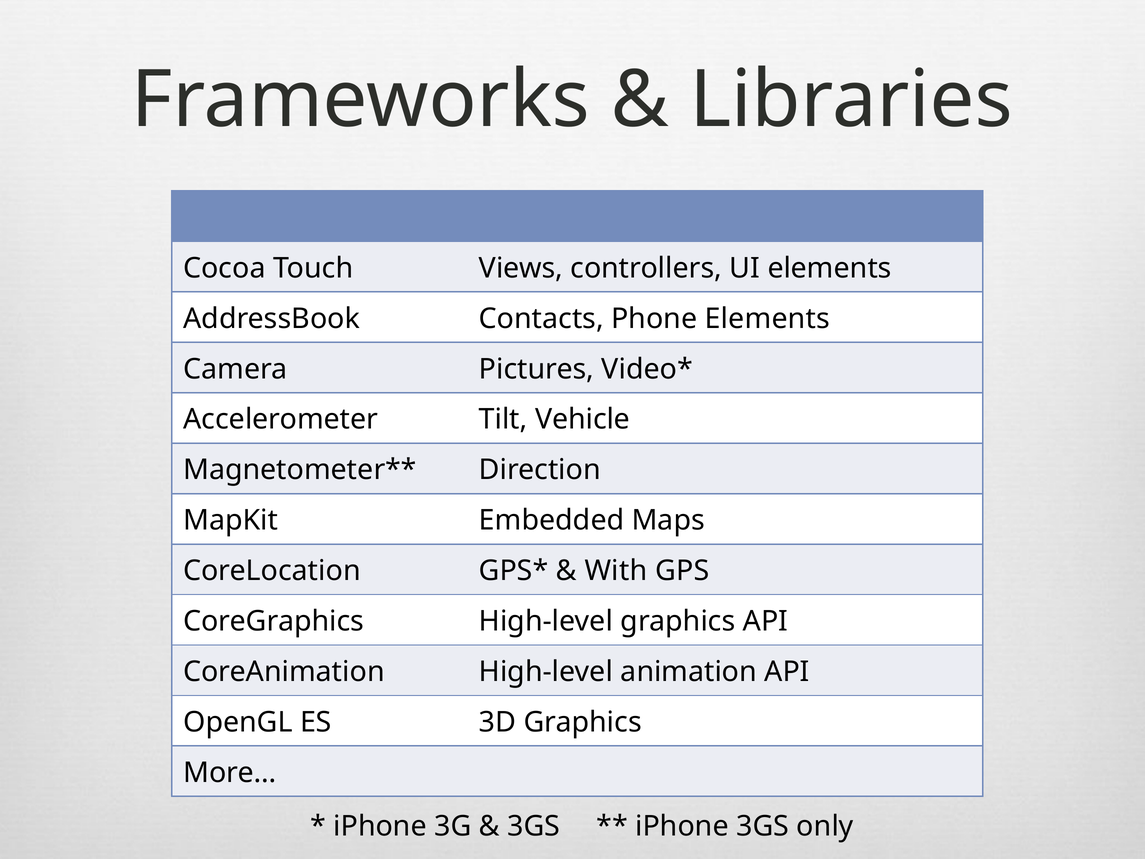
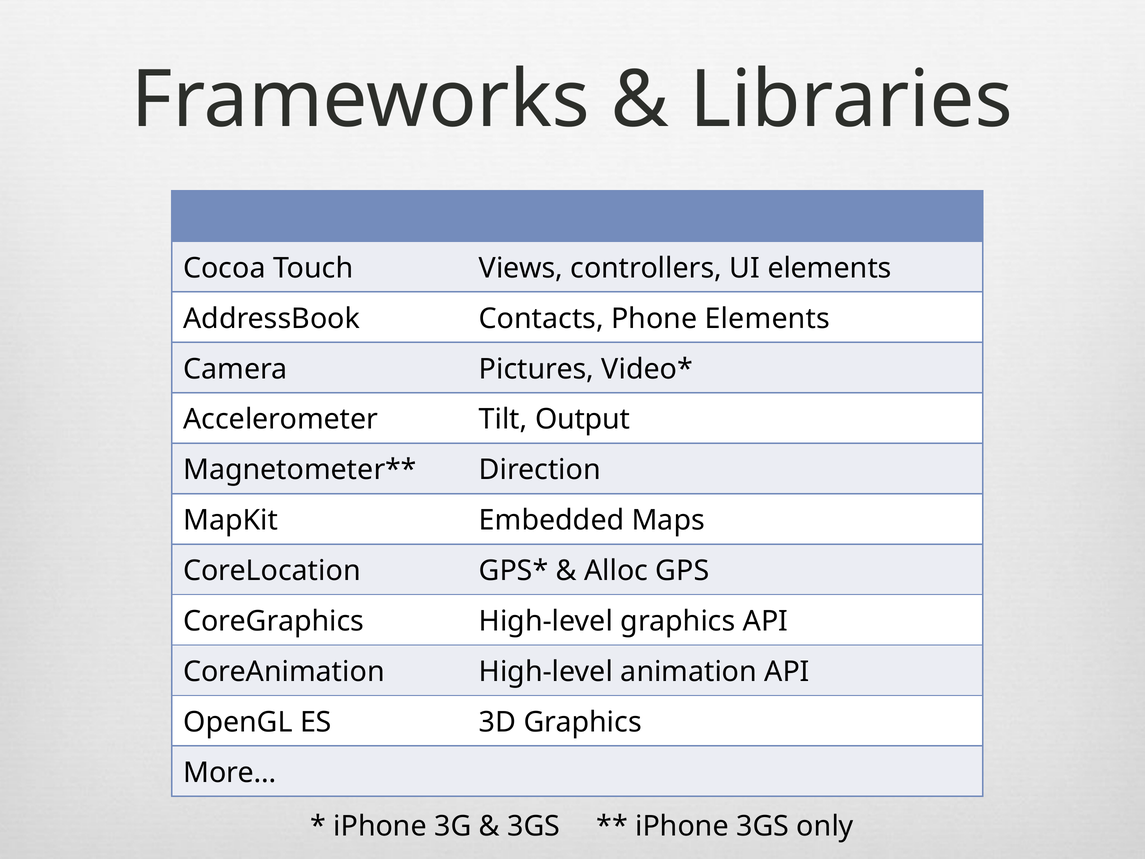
Vehicle: Vehicle -> Output
With: With -> Alloc
